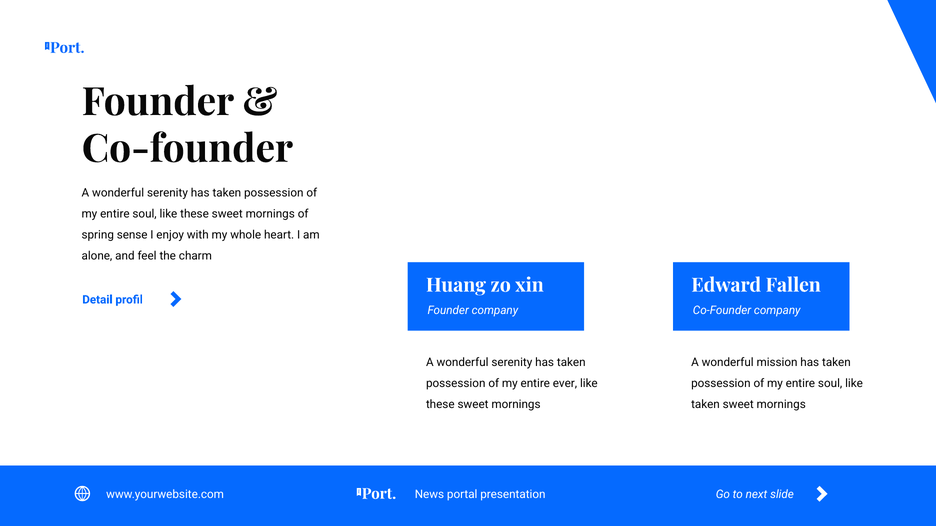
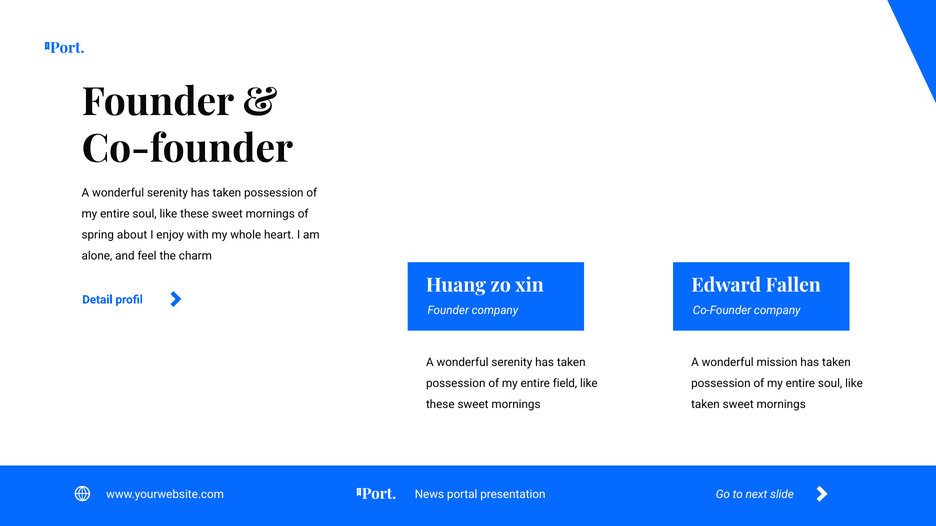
sense: sense -> about
ever: ever -> field
